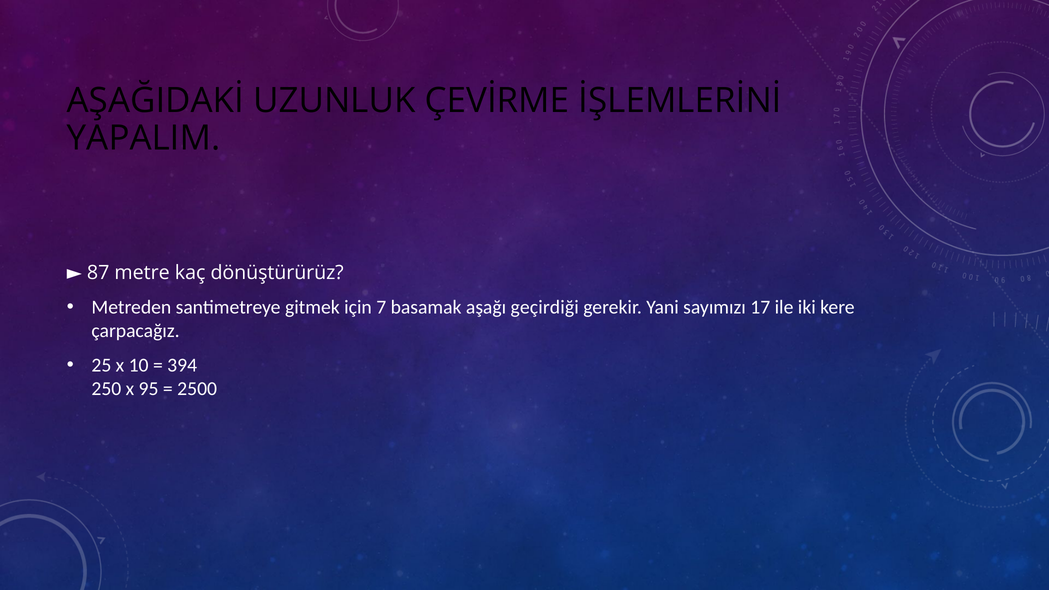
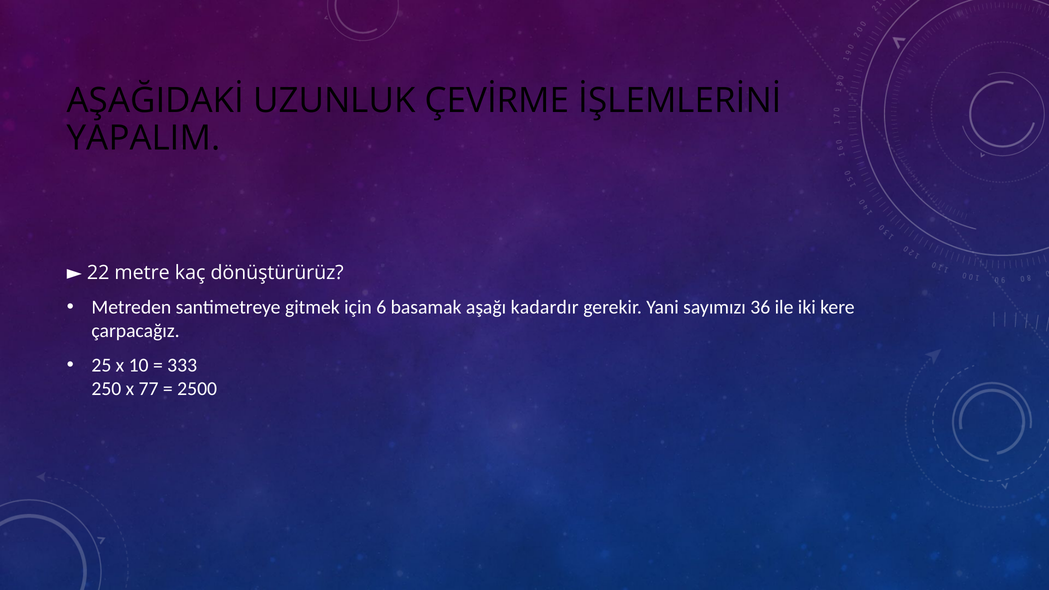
87: 87 -> 22
7: 7 -> 6
geçirdiği: geçirdiği -> kadardır
17: 17 -> 36
394: 394 -> 333
95: 95 -> 77
